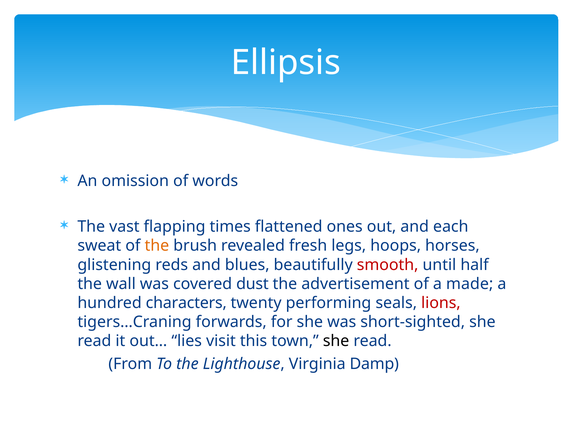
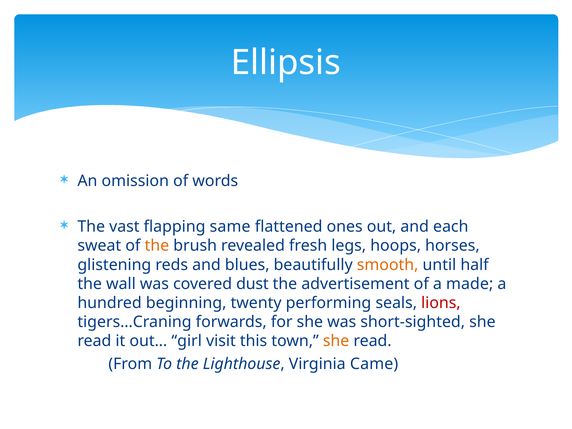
times: times -> same
smooth colour: red -> orange
characters: characters -> beginning
lies: lies -> girl
she at (336, 341) colour: black -> orange
Damp: Damp -> Came
